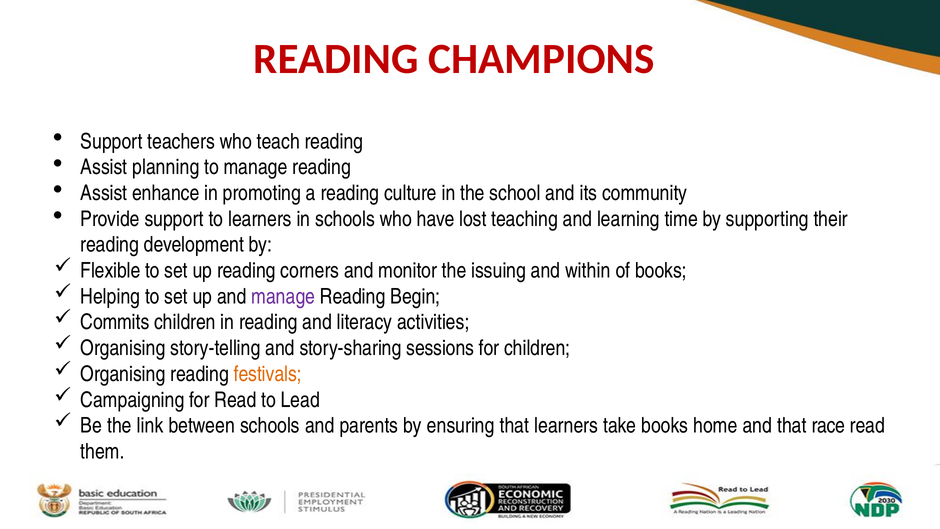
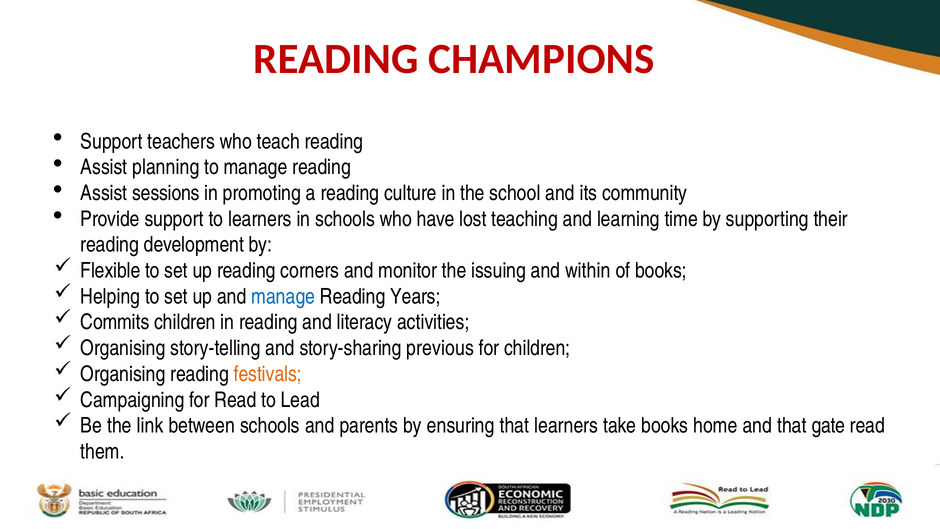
enhance: enhance -> sessions
manage at (283, 296) colour: purple -> blue
Begin: Begin -> Years
sessions: sessions -> previous
race: race -> gate
